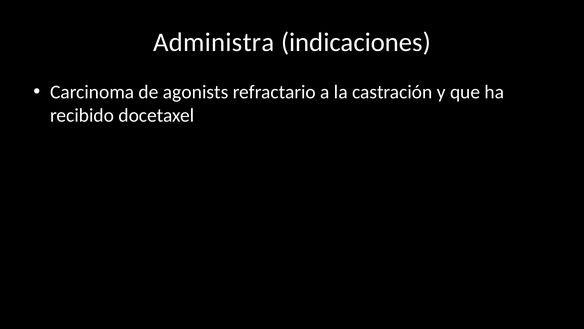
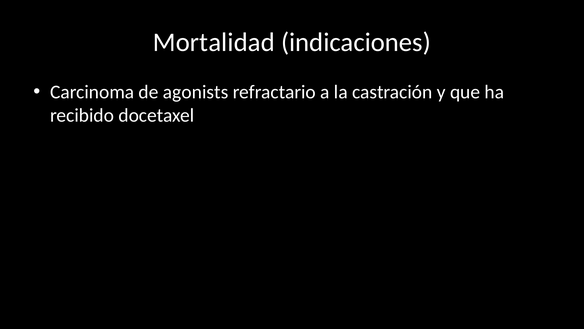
Administra: Administra -> Mortalidad
